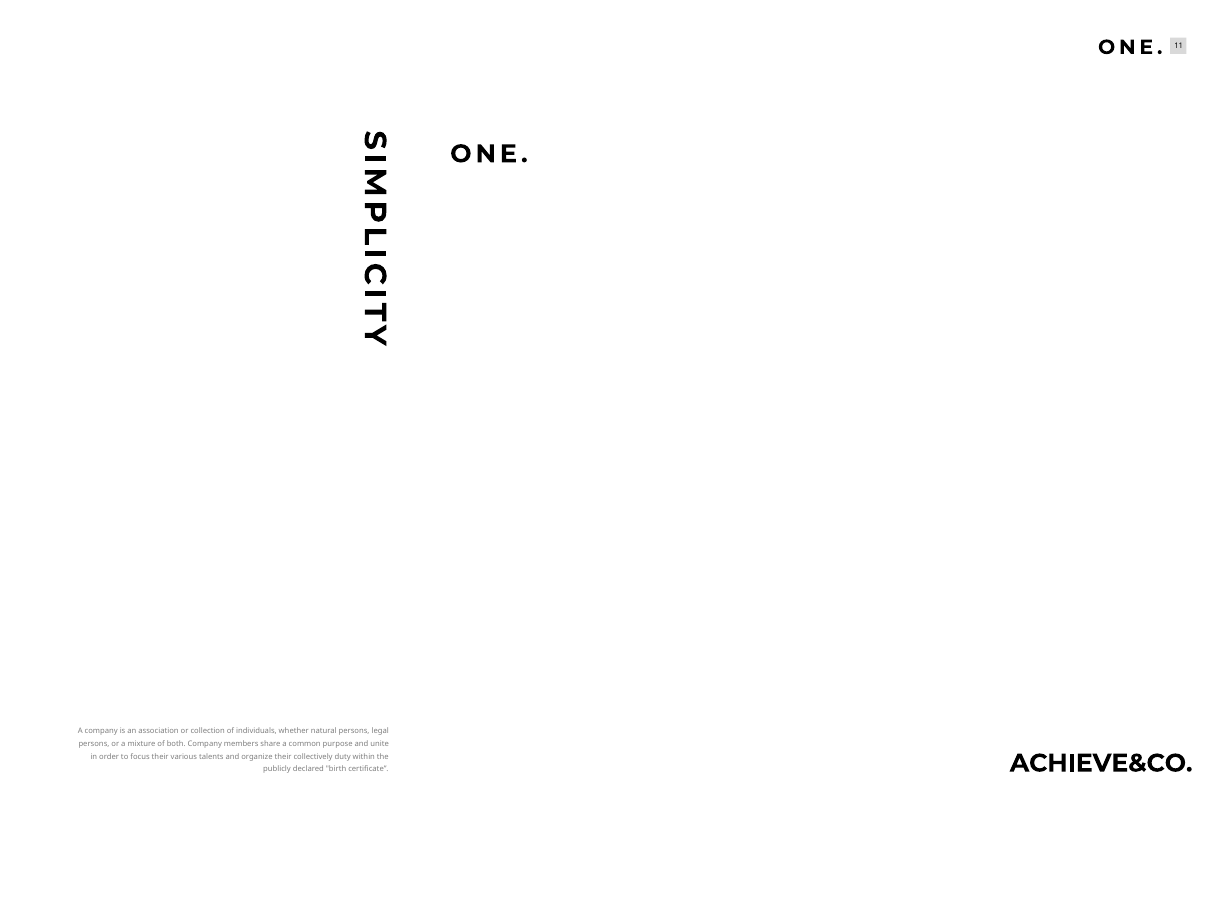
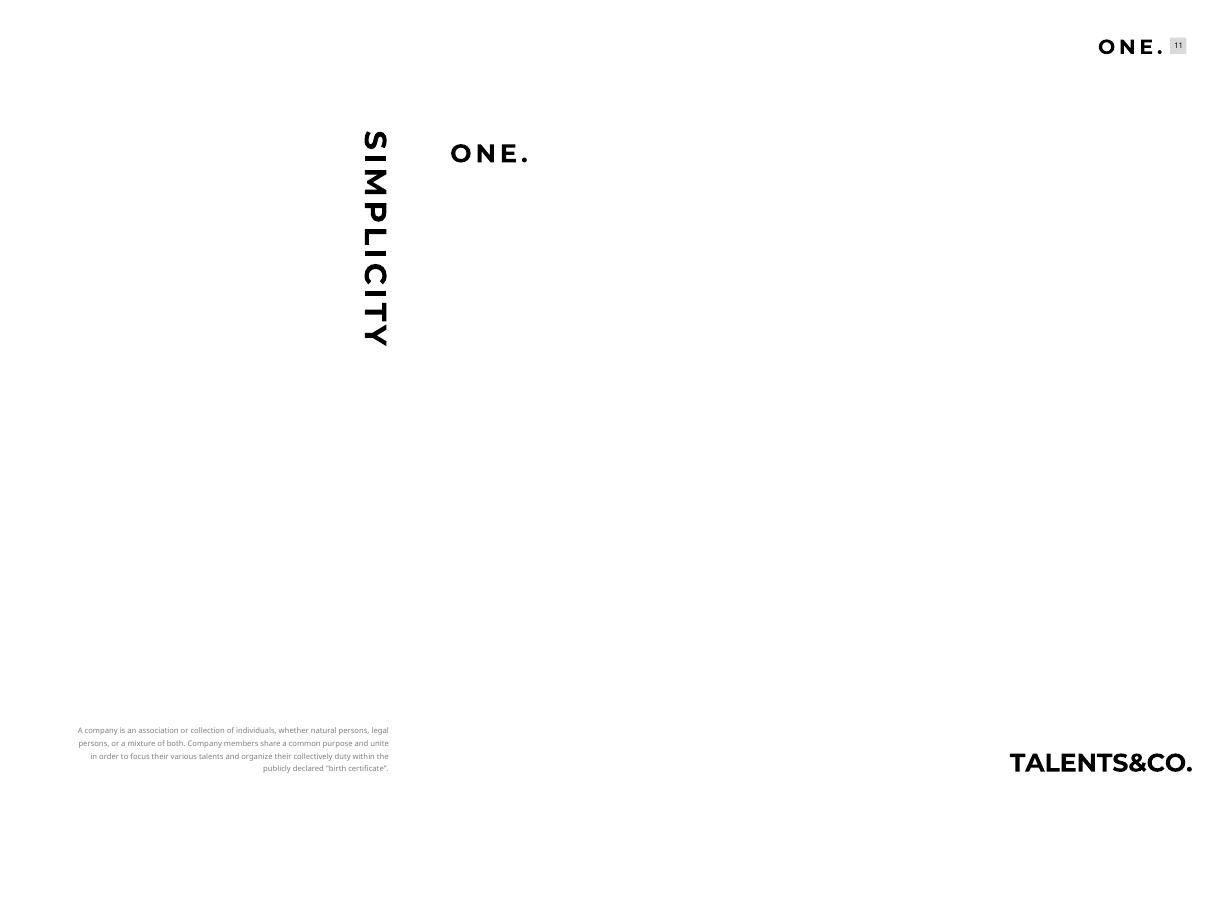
ACHIEVE&CO: ACHIEVE&CO -> TALENTS&CO
